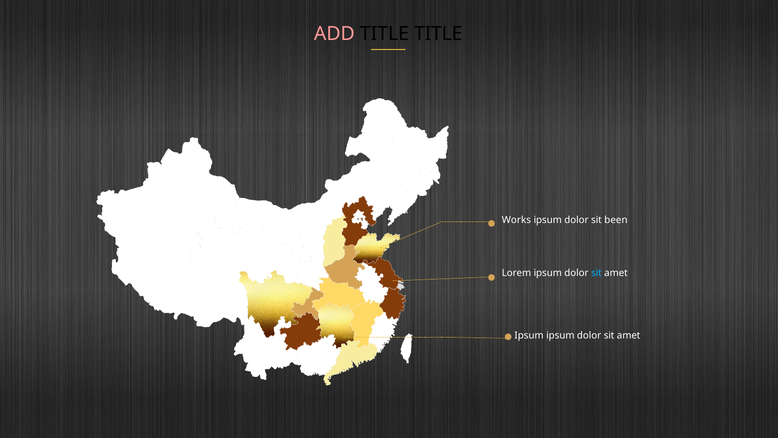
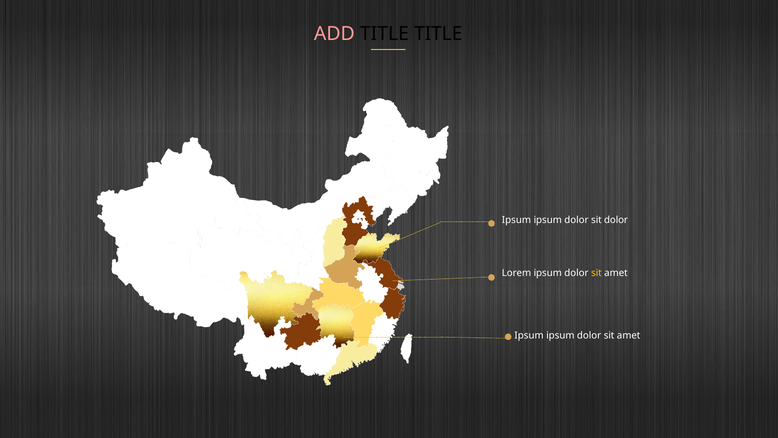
Works at (516, 220): Works -> Ipsum
sit been: been -> dolor
sit at (596, 273) colour: light blue -> yellow
